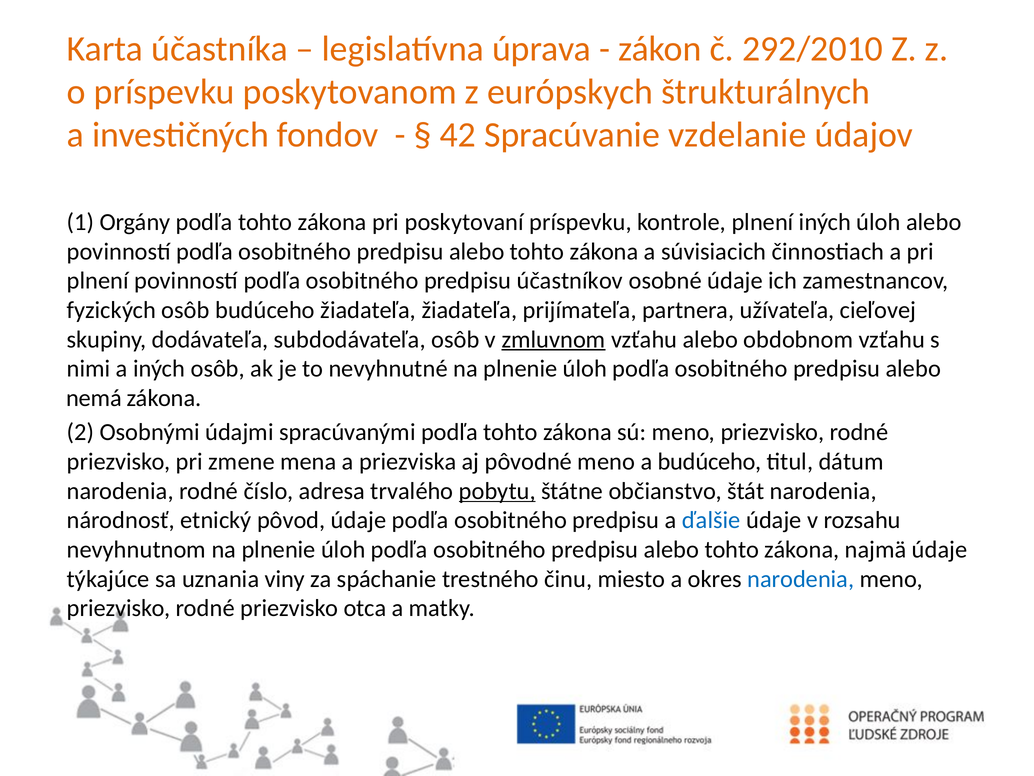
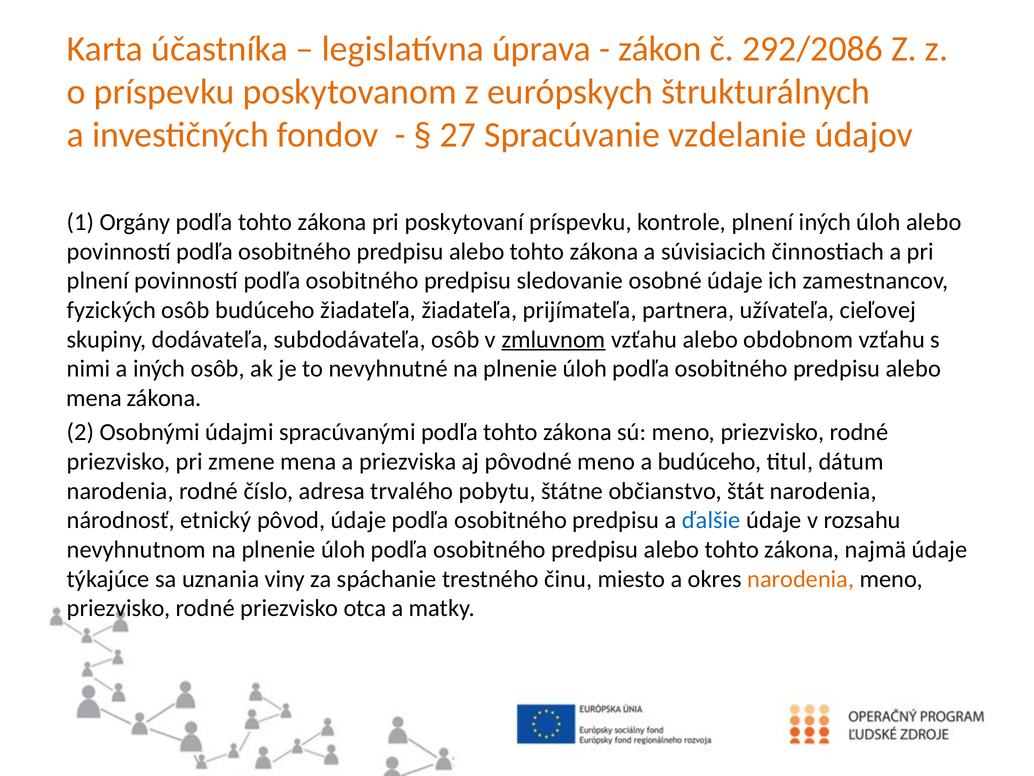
292/2010: 292/2010 -> 292/2086
42: 42 -> 27
účastníkov: účastníkov -> sledovanie
nemá at (94, 398): nemá -> mena
pobytu underline: present -> none
narodenia at (801, 579) colour: blue -> orange
